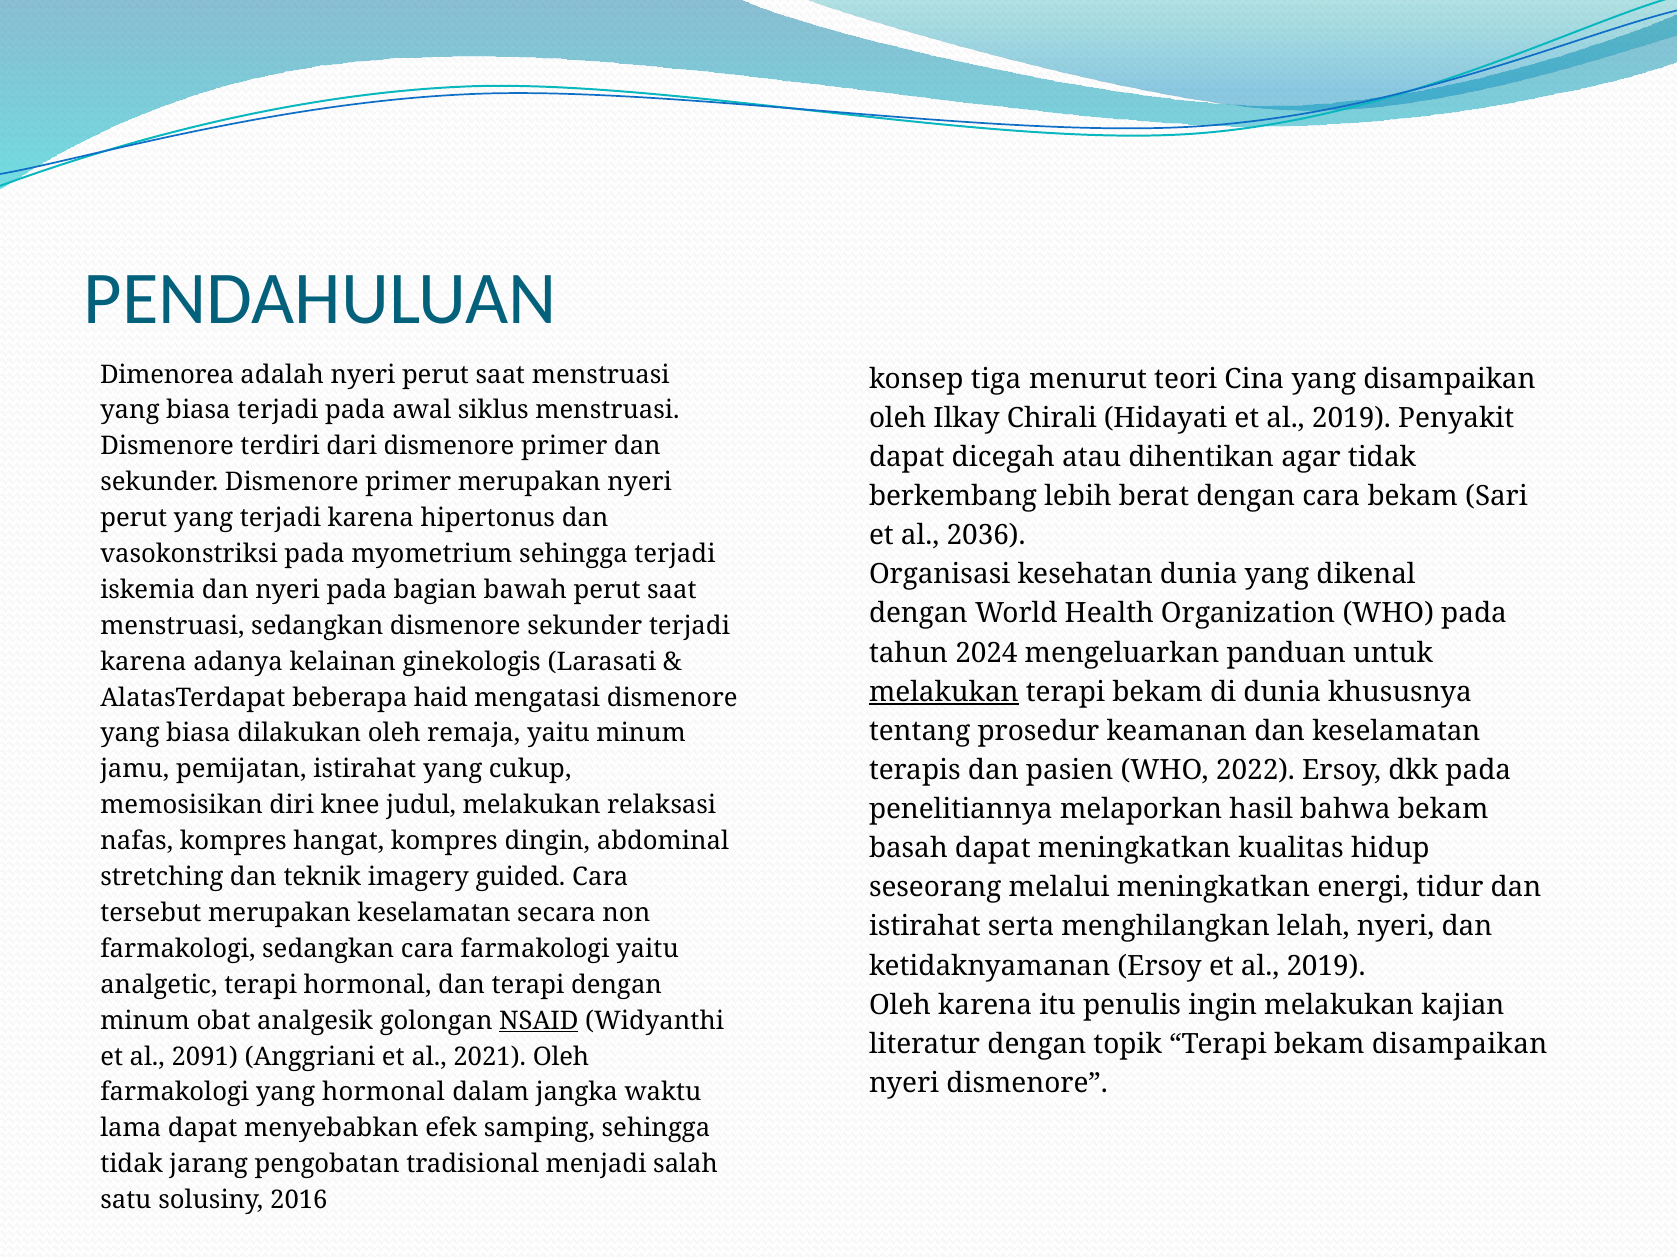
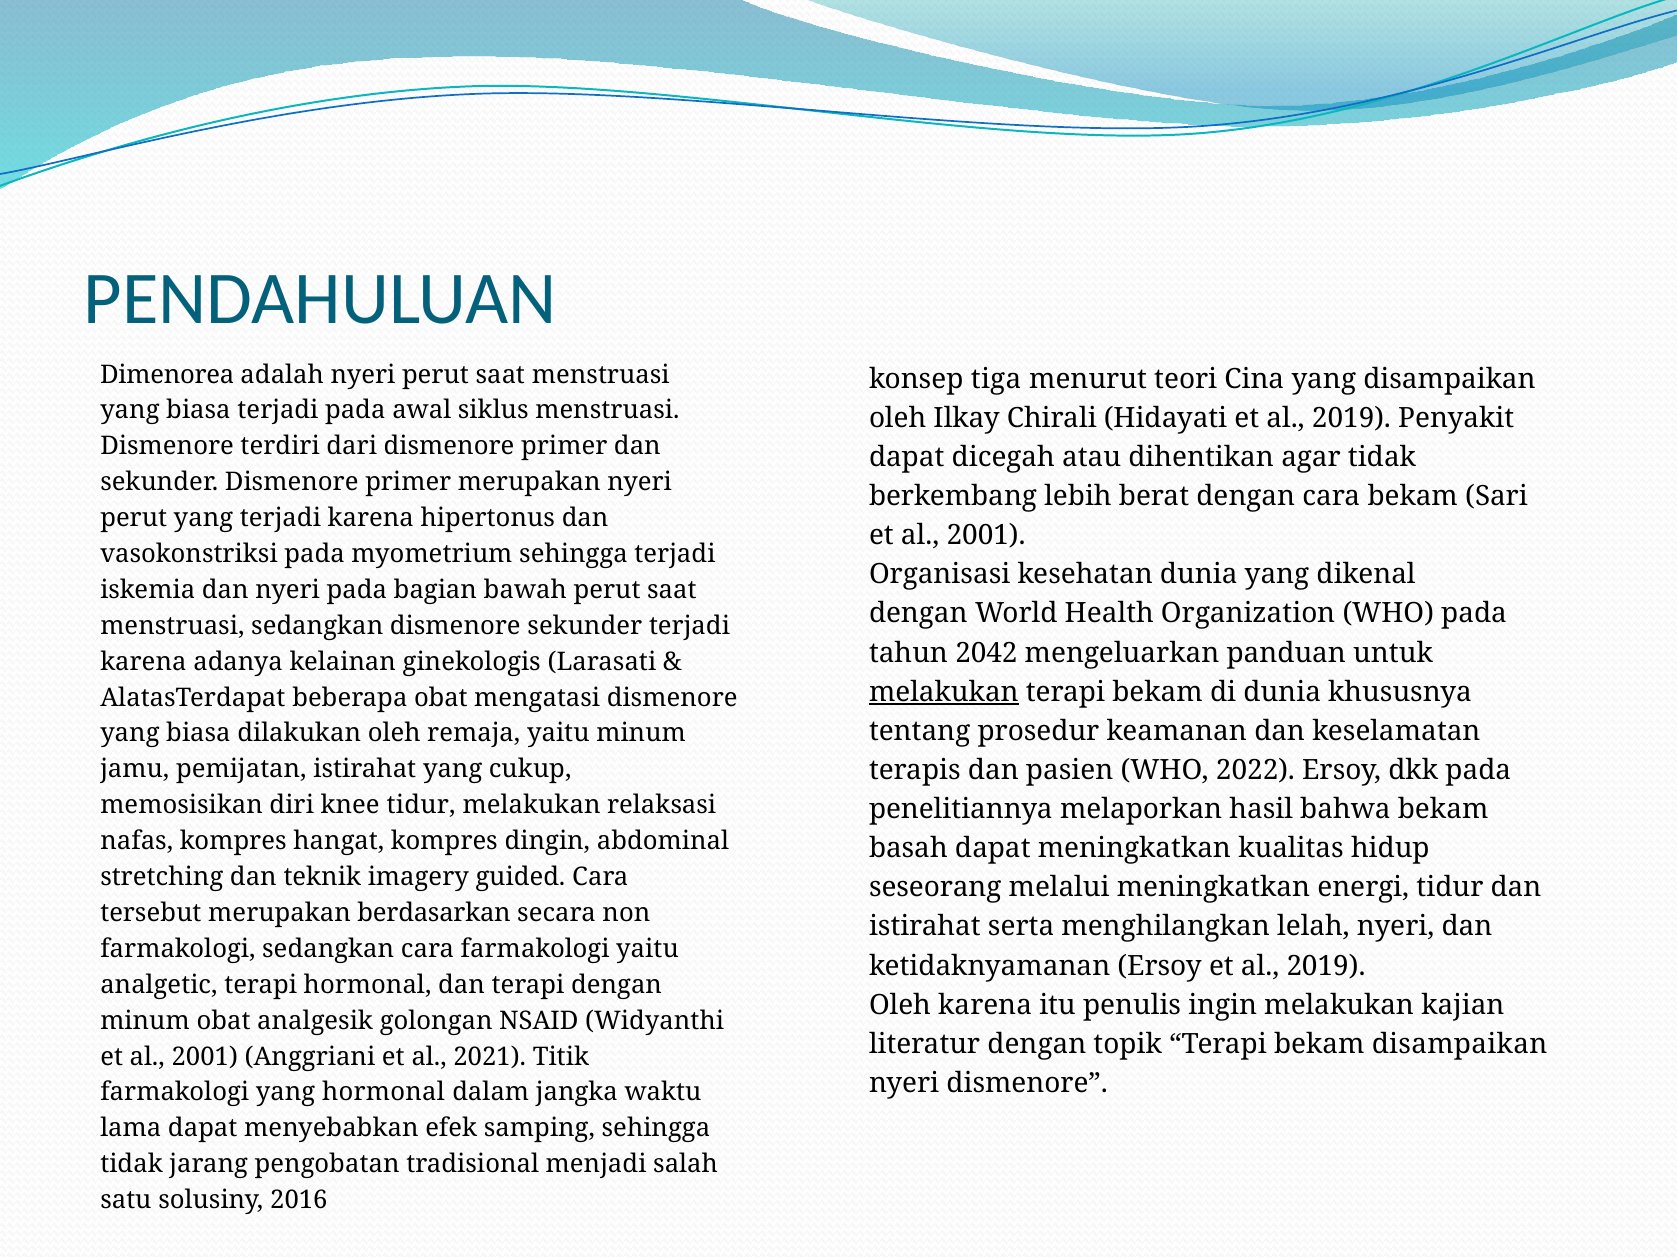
2036 at (986, 536): 2036 -> 2001
2024: 2024 -> 2042
beberapa haid: haid -> obat
knee judul: judul -> tidur
merupakan keselamatan: keselamatan -> berdasarkan
NSAID underline: present -> none
2091 at (205, 1057): 2091 -> 2001
2021 Oleh: Oleh -> Titik
